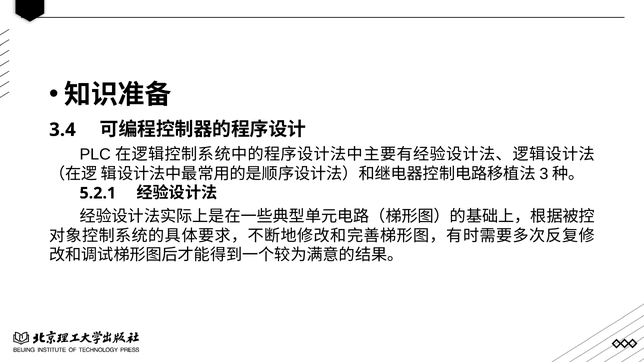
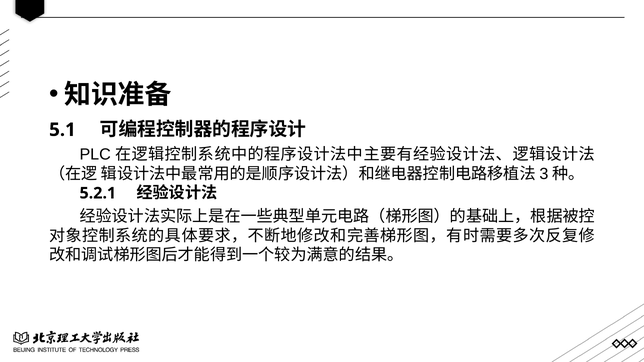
3.4: 3.4 -> 5.1
